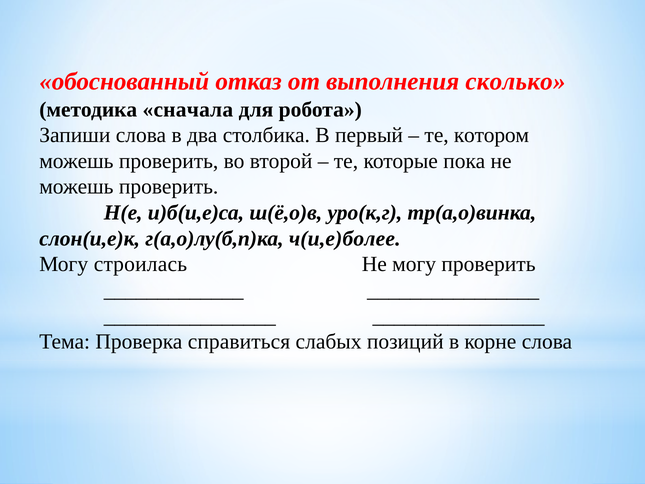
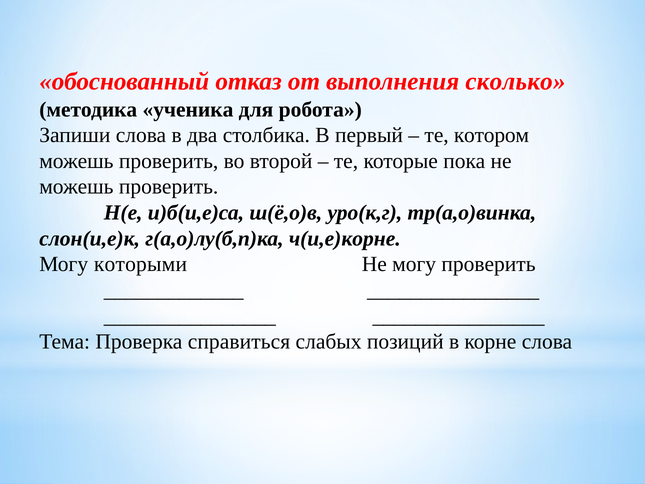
сначала: сначала -> ученика
ч(и,е)более: ч(и,е)более -> ч(и,е)корне
строилась: строилась -> которыми
